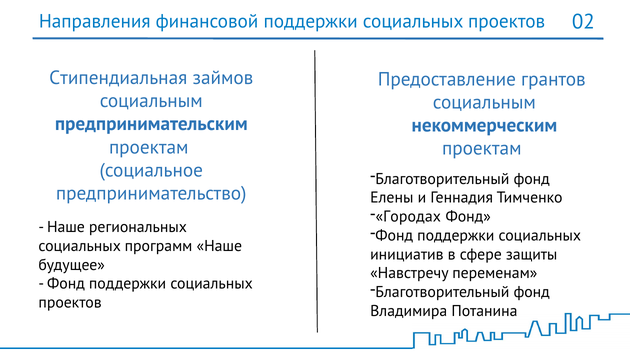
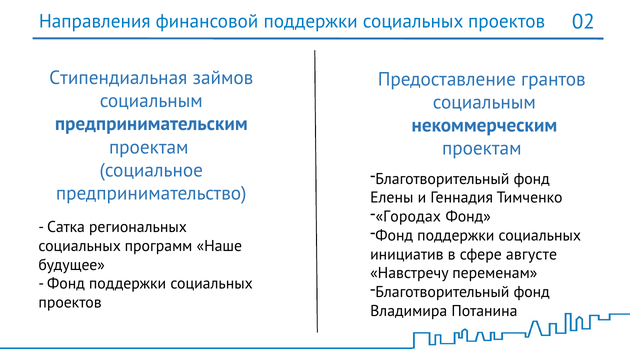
Наше at (66, 227): Наше -> Сатка
защиты: защиты -> августе
